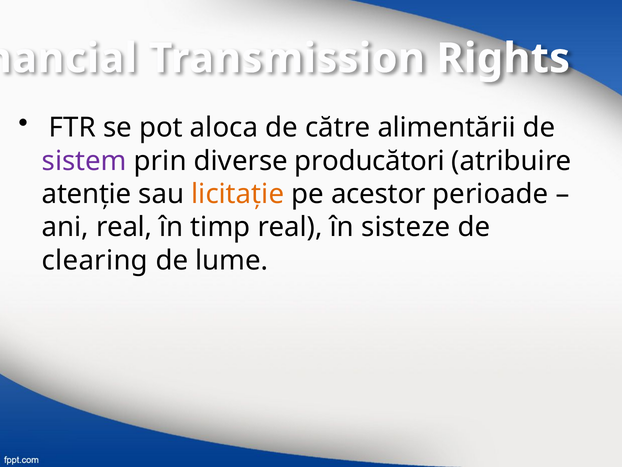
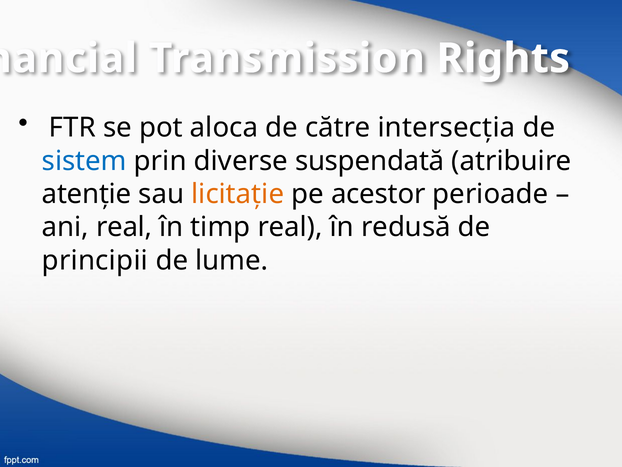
alimentării: alimentării -> intersecţia
sistem colour: purple -> blue
producători: producători -> suspendată
sisteze: sisteze -> redusă
clearing: clearing -> principii
